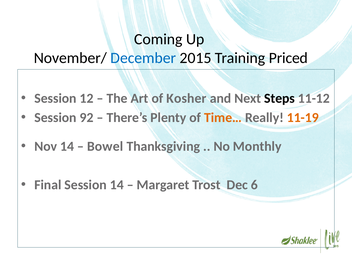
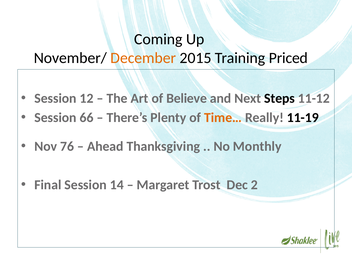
December colour: blue -> orange
Kosher: Kosher -> Believe
92: 92 -> 66
11-19 colour: orange -> black
Nov 14: 14 -> 76
Bowel: Bowel -> Ahead
6: 6 -> 2
